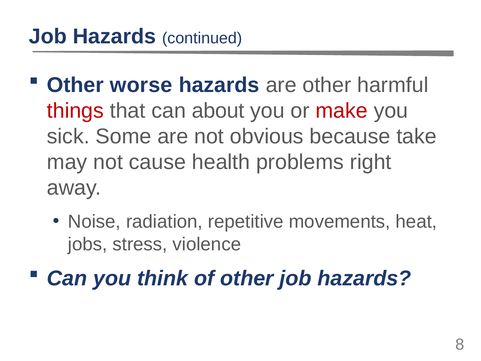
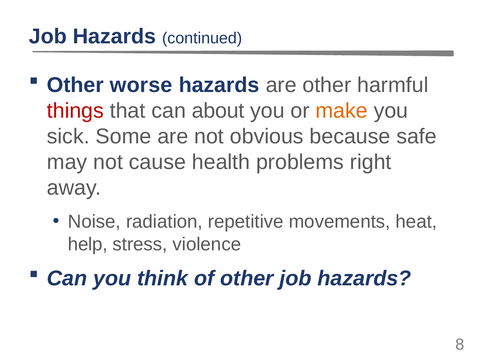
make colour: red -> orange
take: take -> safe
jobs: jobs -> help
